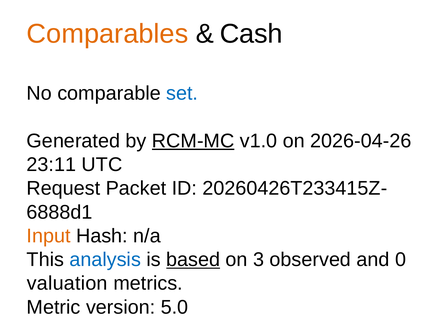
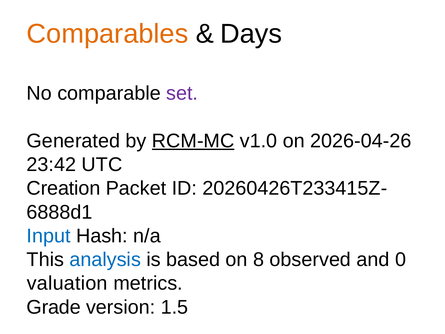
Cash: Cash -> Days
set colour: blue -> purple
23:11: 23:11 -> 23:42
Request: Request -> Creation
Input colour: orange -> blue
based underline: present -> none
3: 3 -> 8
Metric: Metric -> Grade
5.0: 5.0 -> 1.5
